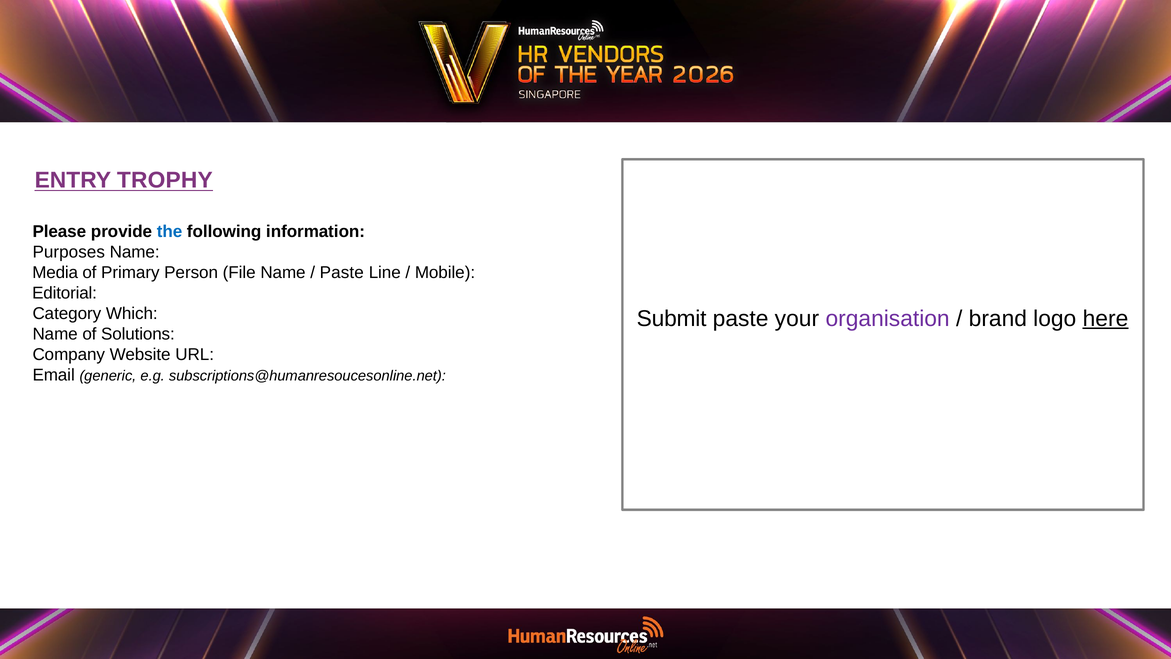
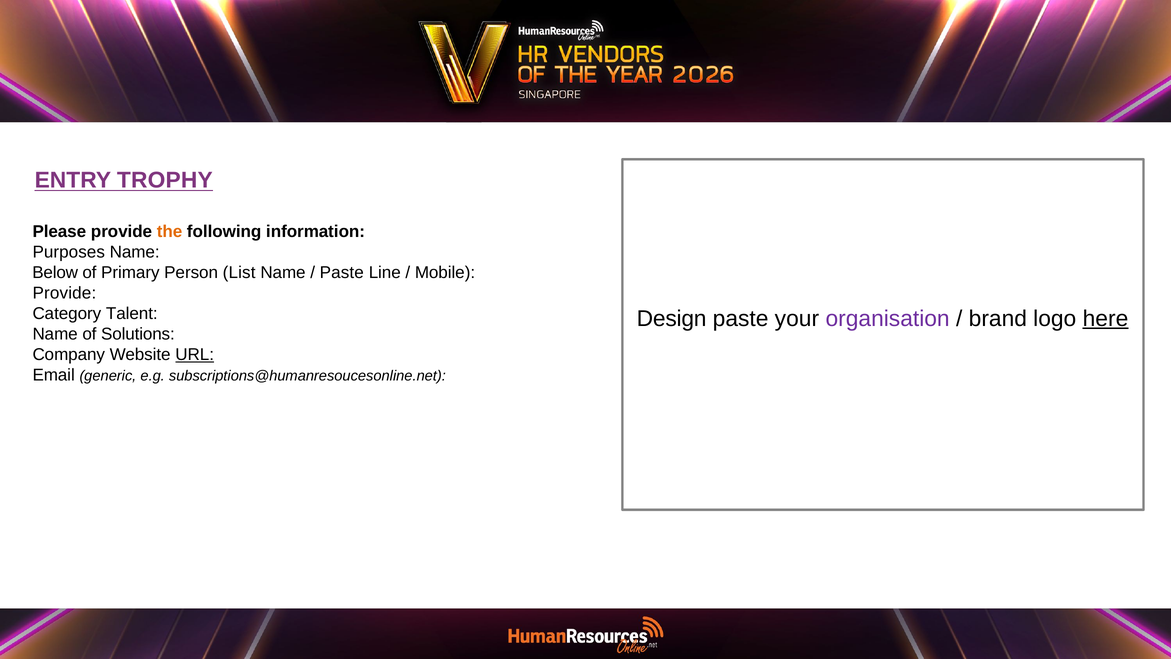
the colour: blue -> orange
Media: Media -> Below
File: File -> List
Editorial at (65, 293): Editorial -> Provide
Which: Which -> Talent
Submit: Submit -> Design
URL underline: none -> present
